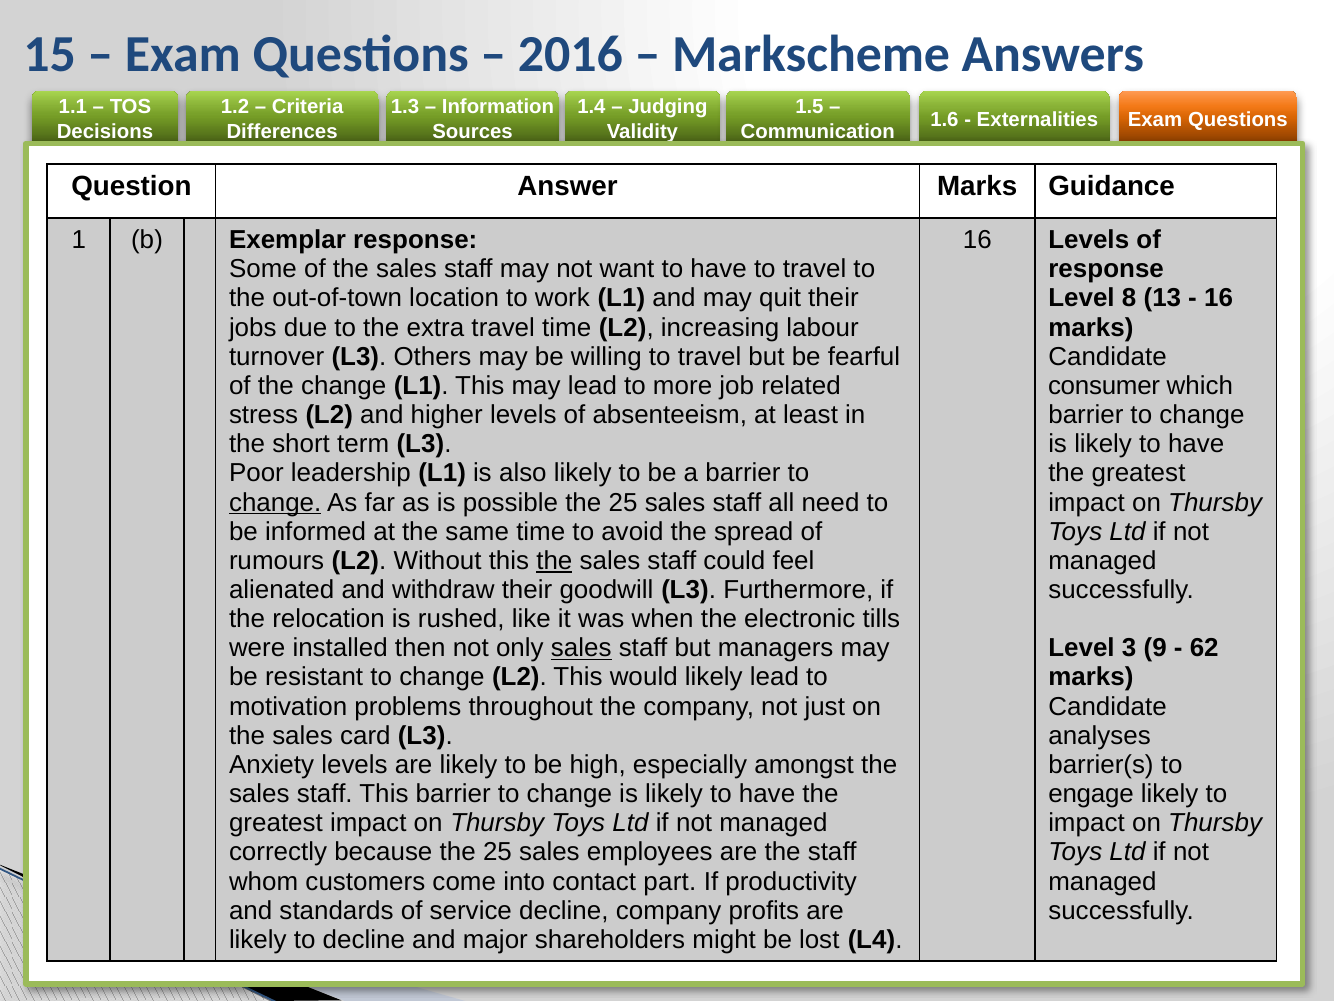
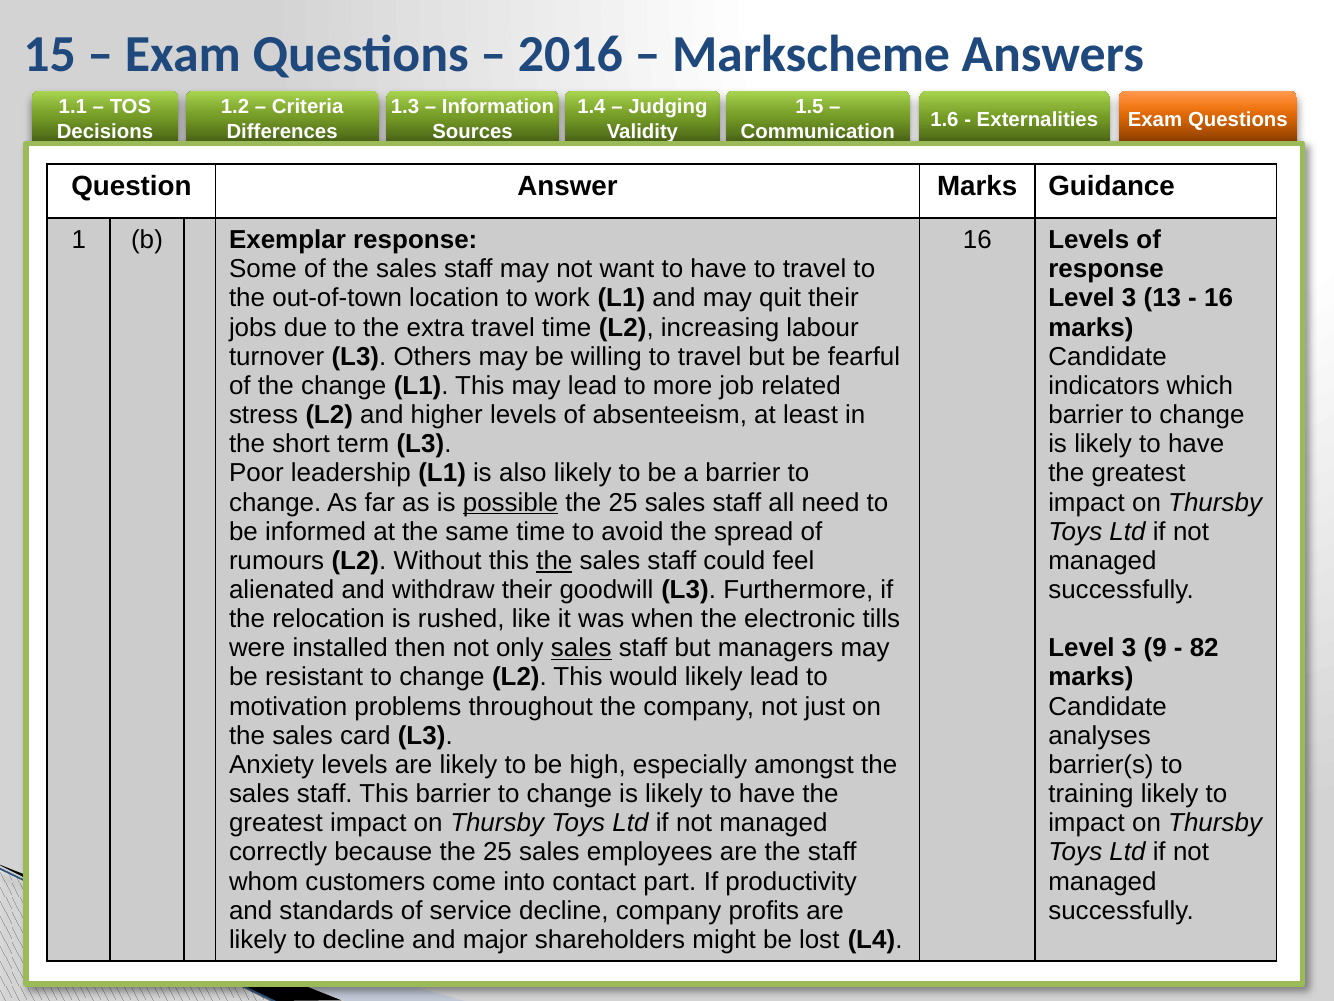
8 at (1129, 298): 8 -> 3
consumer: consumer -> indicators
change at (275, 502) underline: present -> none
possible underline: none -> present
62: 62 -> 82
engage: engage -> training
